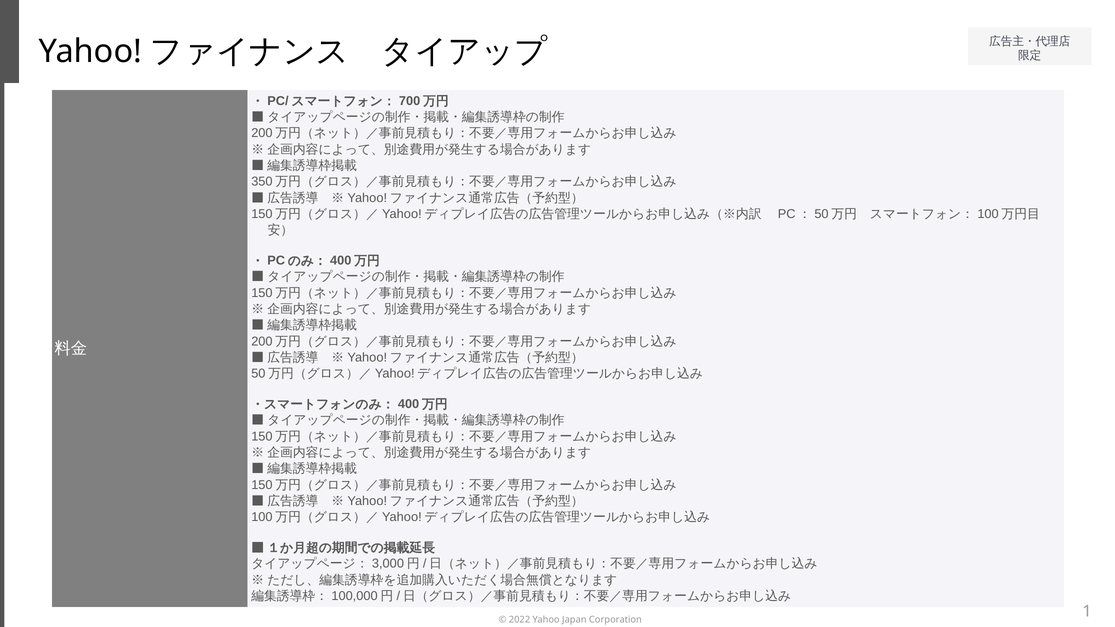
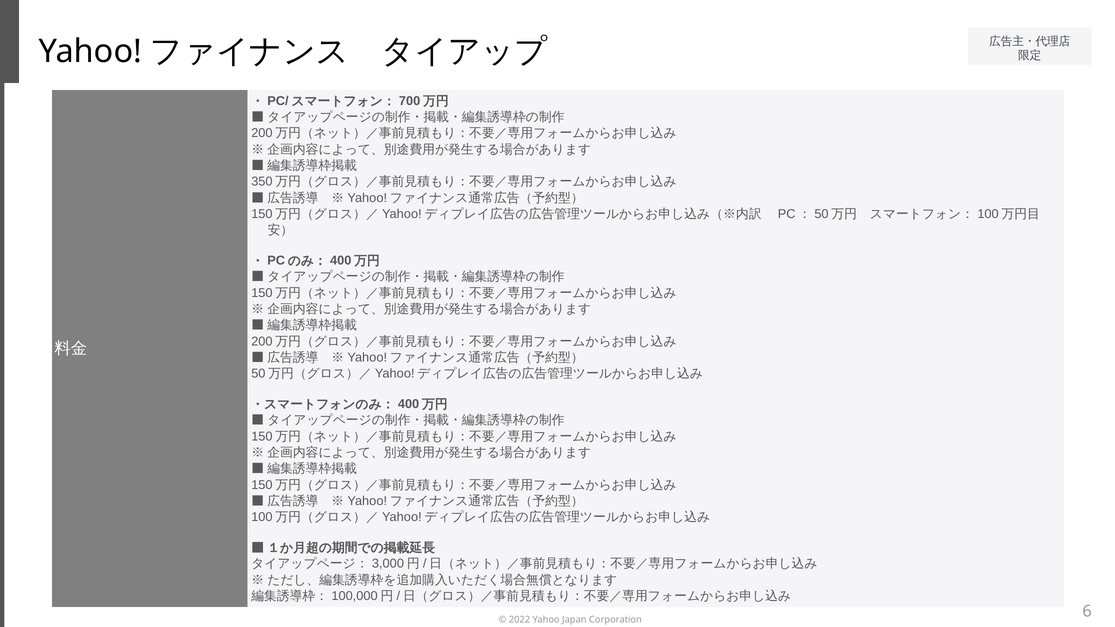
1: 1 -> 6
